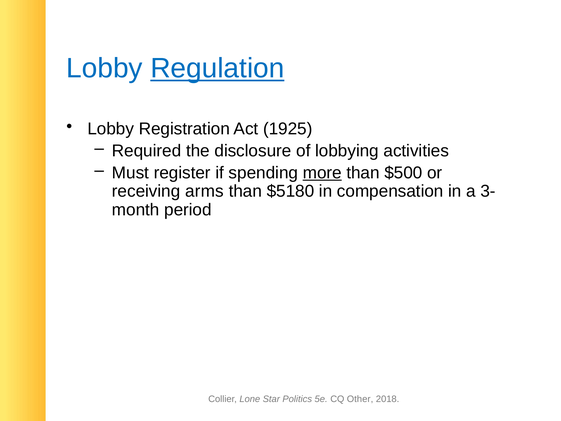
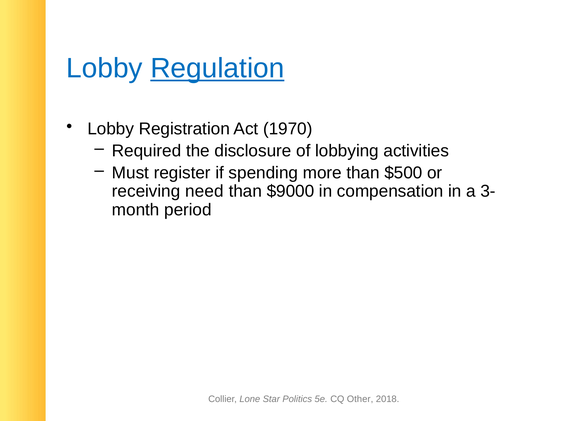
1925: 1925 -> 1970
more underline: present -> none
arms: arms -> need
$5180: $5180 -> $9000
